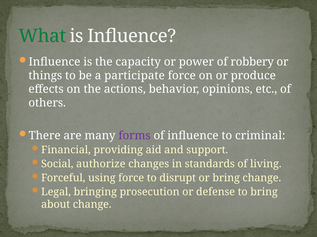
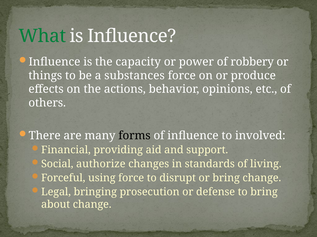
participate: participate -> substances
forms colour: purple -> black
criminal: criminal -> involved
